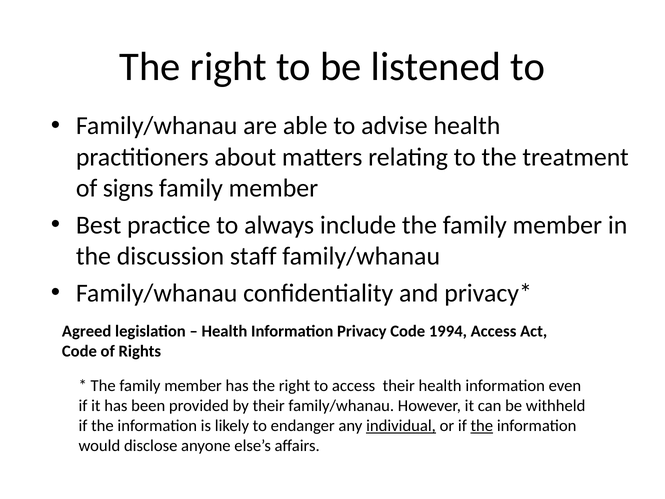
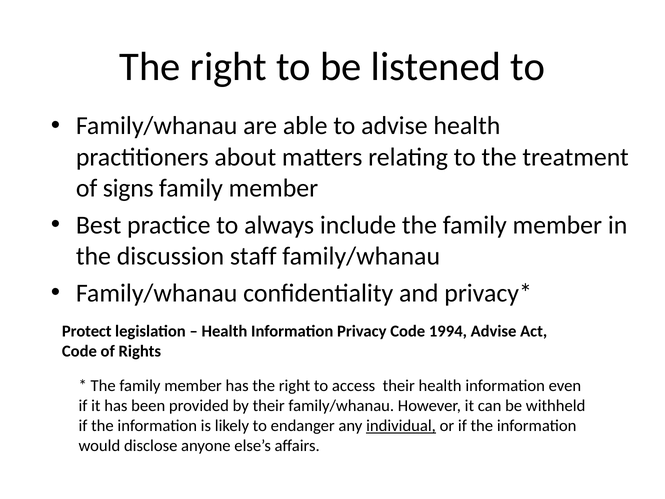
Agreed: Agreed -> Protect
1994 Access: Access -> Advise
the at (482, 426) underline: present -> none
